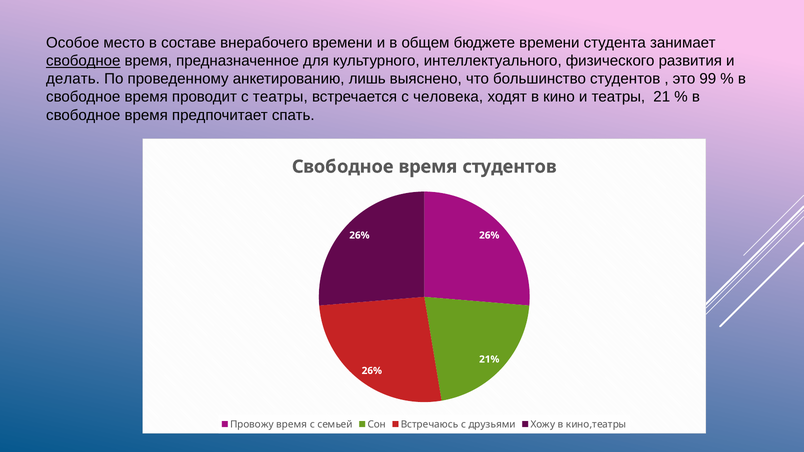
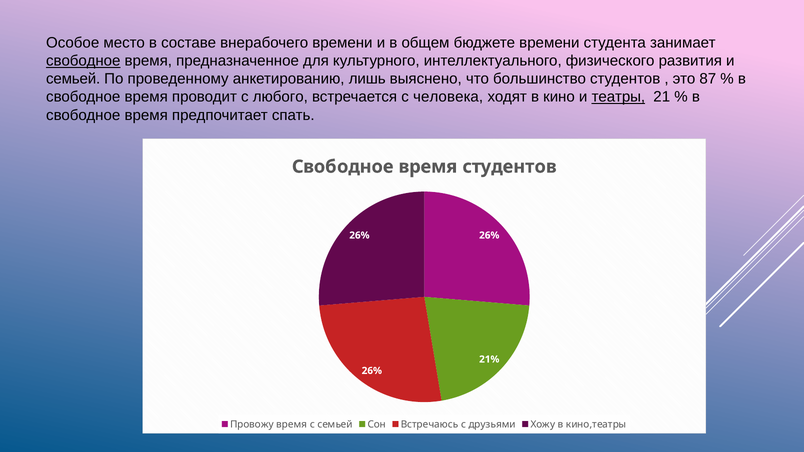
делать at (73, 79): делать -> семьей
99: 99 -> 87
с театры: театры -> любого
театры at (618, 97) underline: none -> present
